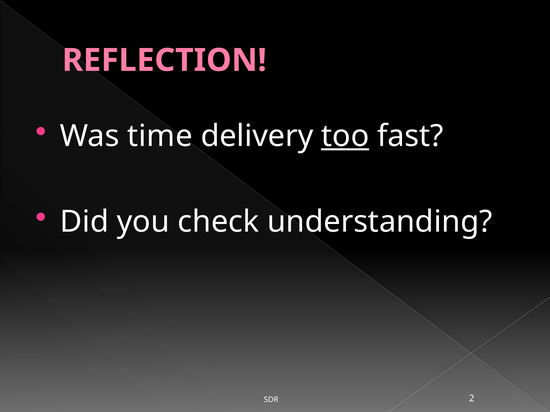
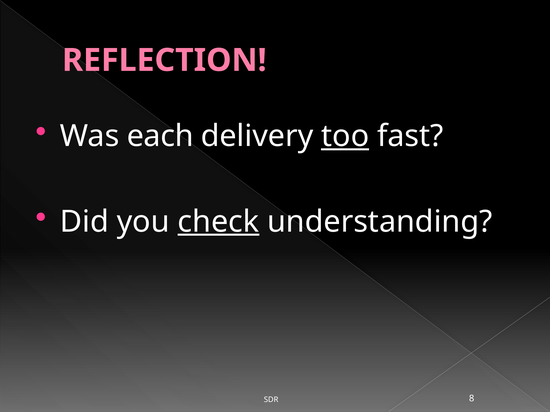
time: time -> each
check underline: none -> present
2: 2 -> 8
